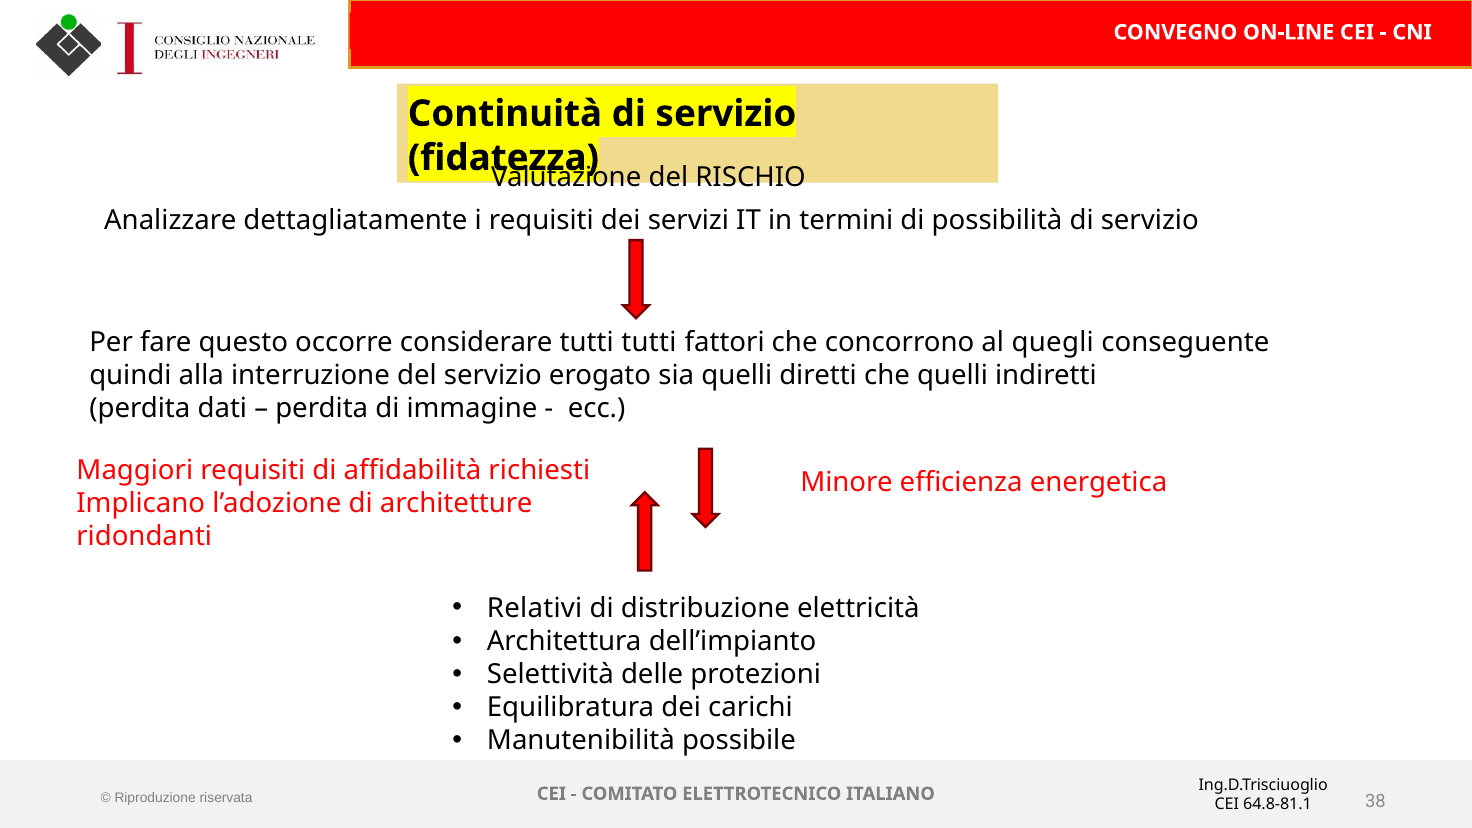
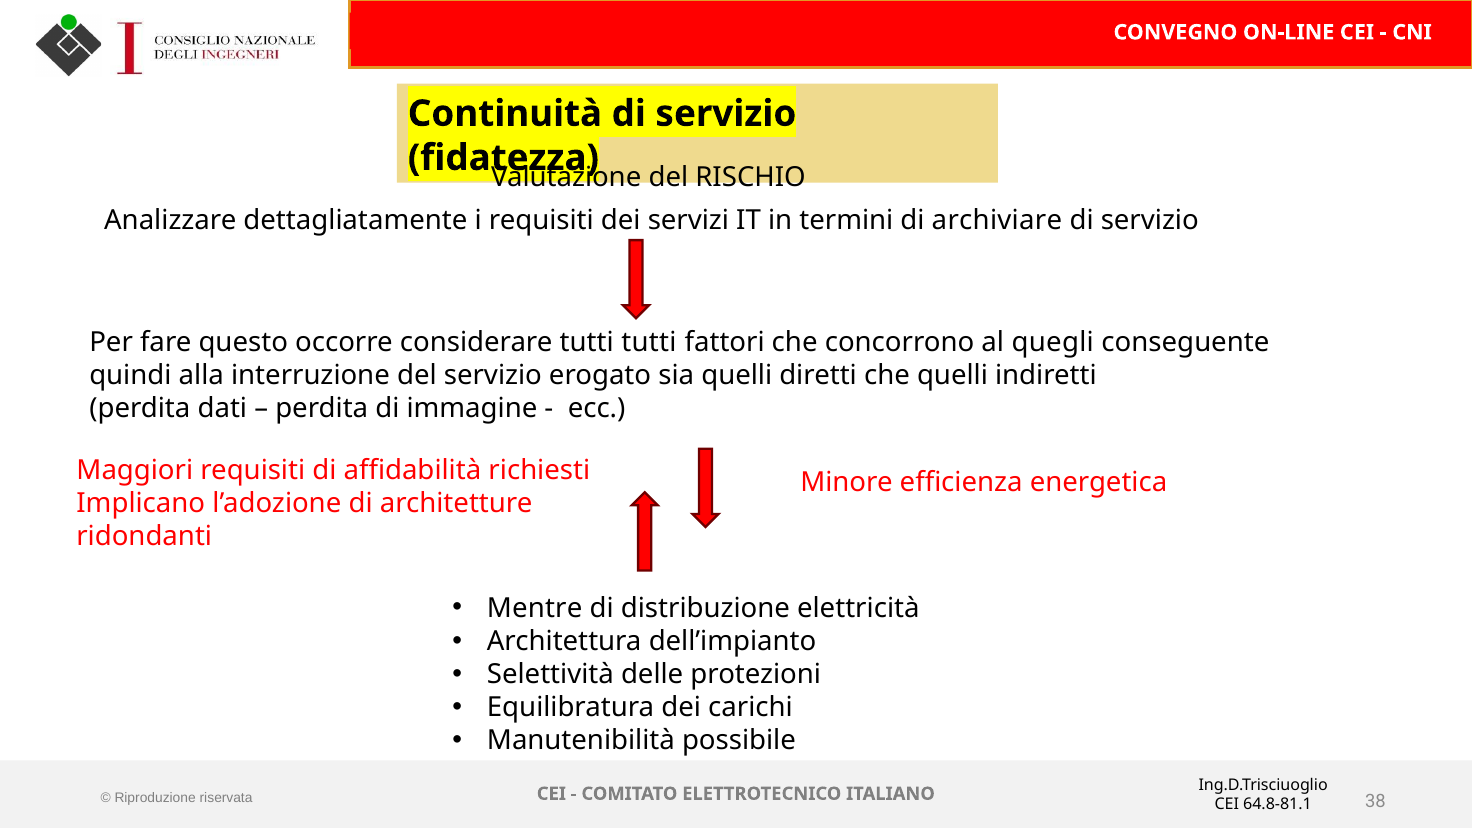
possibilità: possibilità -> archiviare
Relativi: Relativi -> Mentre
